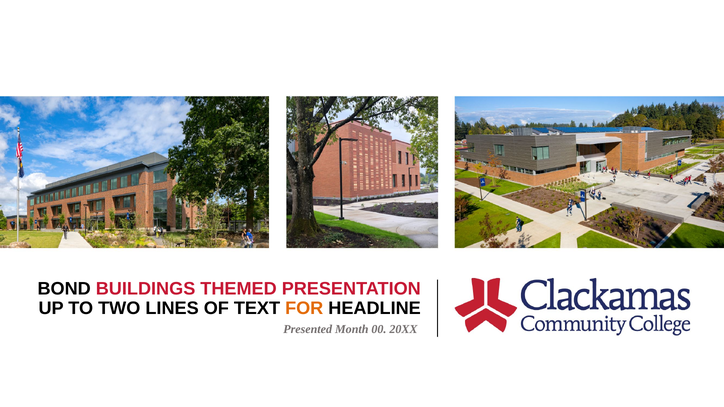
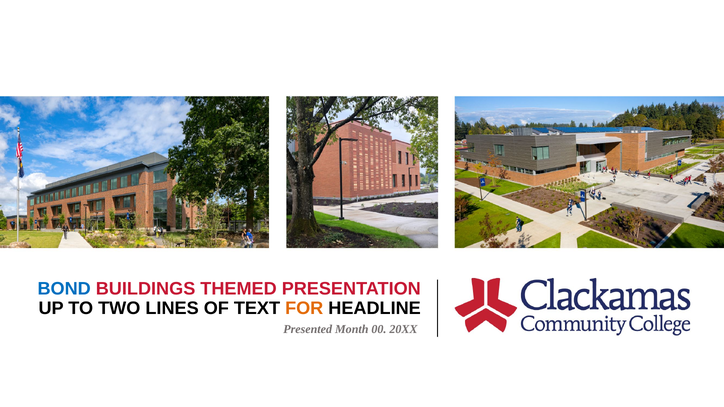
BOND colour: black -> blue
